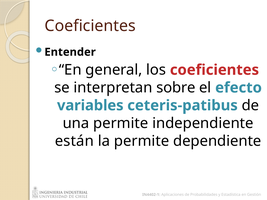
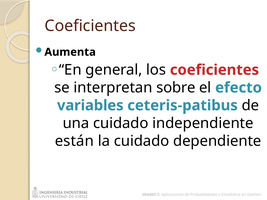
Entender: Entender -> Aumenta
una permite: permite -> cuidado
la permite: permite -> cuidado
